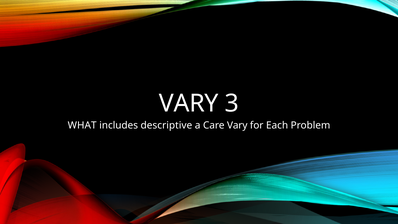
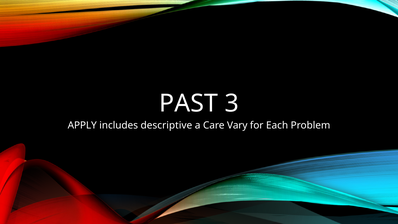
VARY at (189, 103): VARY -> PAST
WHAT: WHAT -> APPLY
